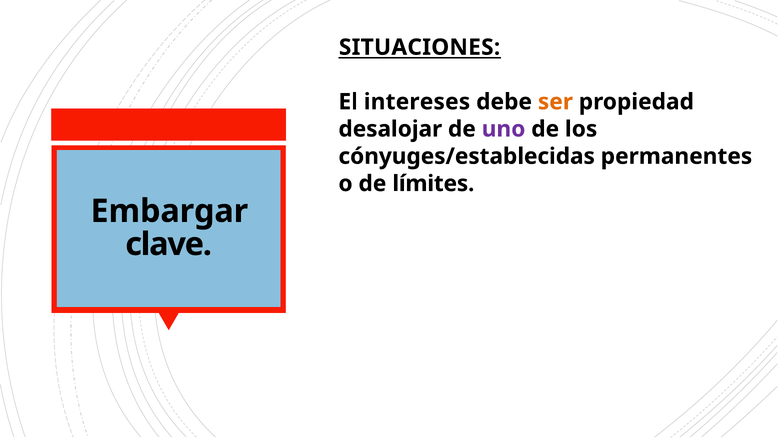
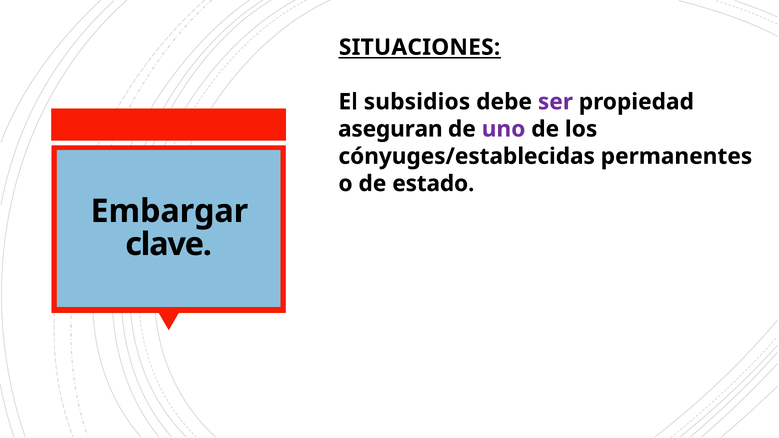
intereses: intereses -> subsidios
ser colour: orange -> purple
desalojar: desalojar -> aseguran
límites: límites -> estado
